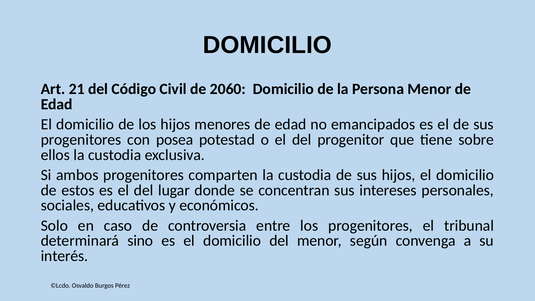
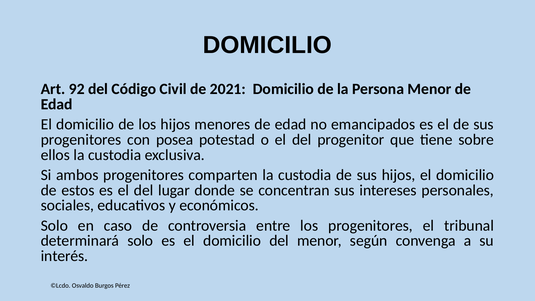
21: 21 -> 92
2060: 2060 -> 2021
determinará sino: sino -> solo
